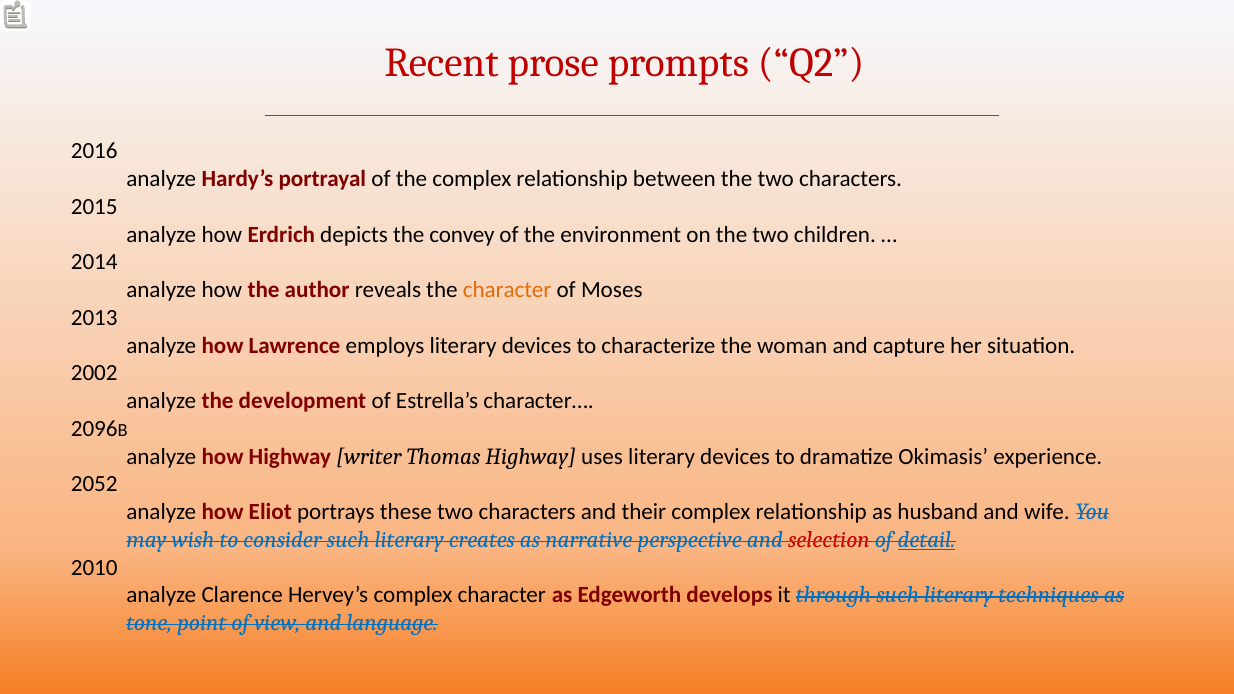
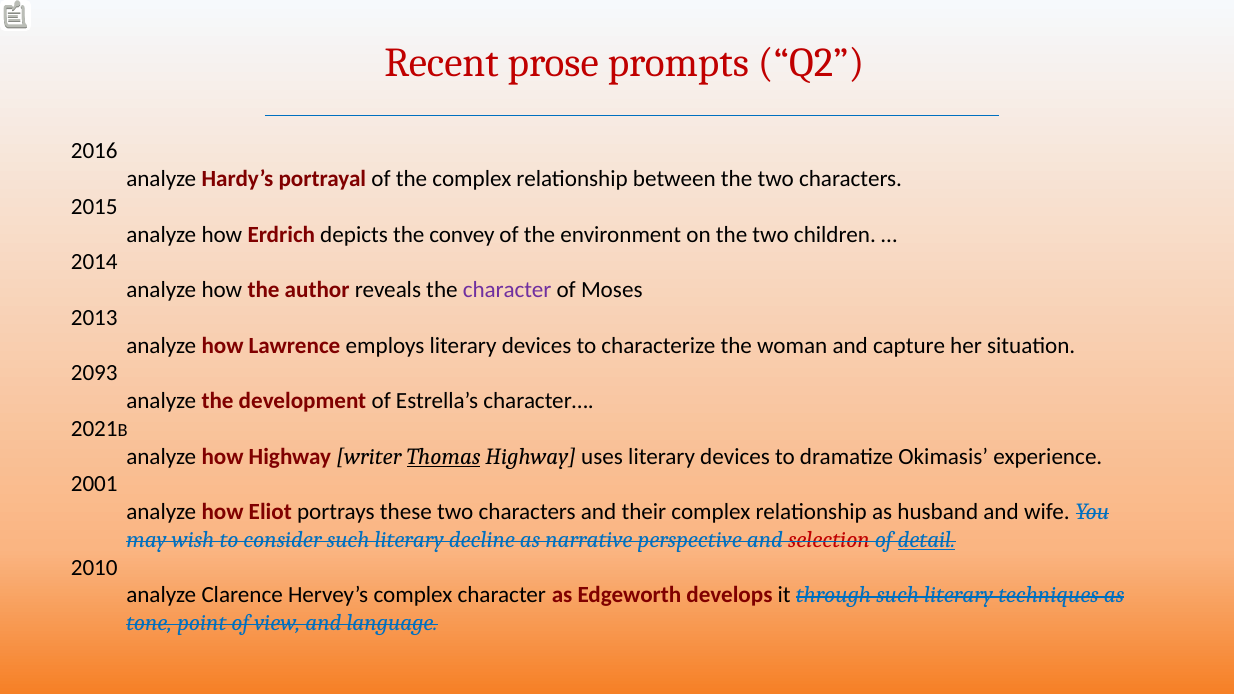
character at (507, 290) colour: orange -> purple
2002: 2002 -> 2093
2096: 2096 -> 2021
Thomas underline: none -> present
2052: 2052 -> 2001
creates: creates -> decline
